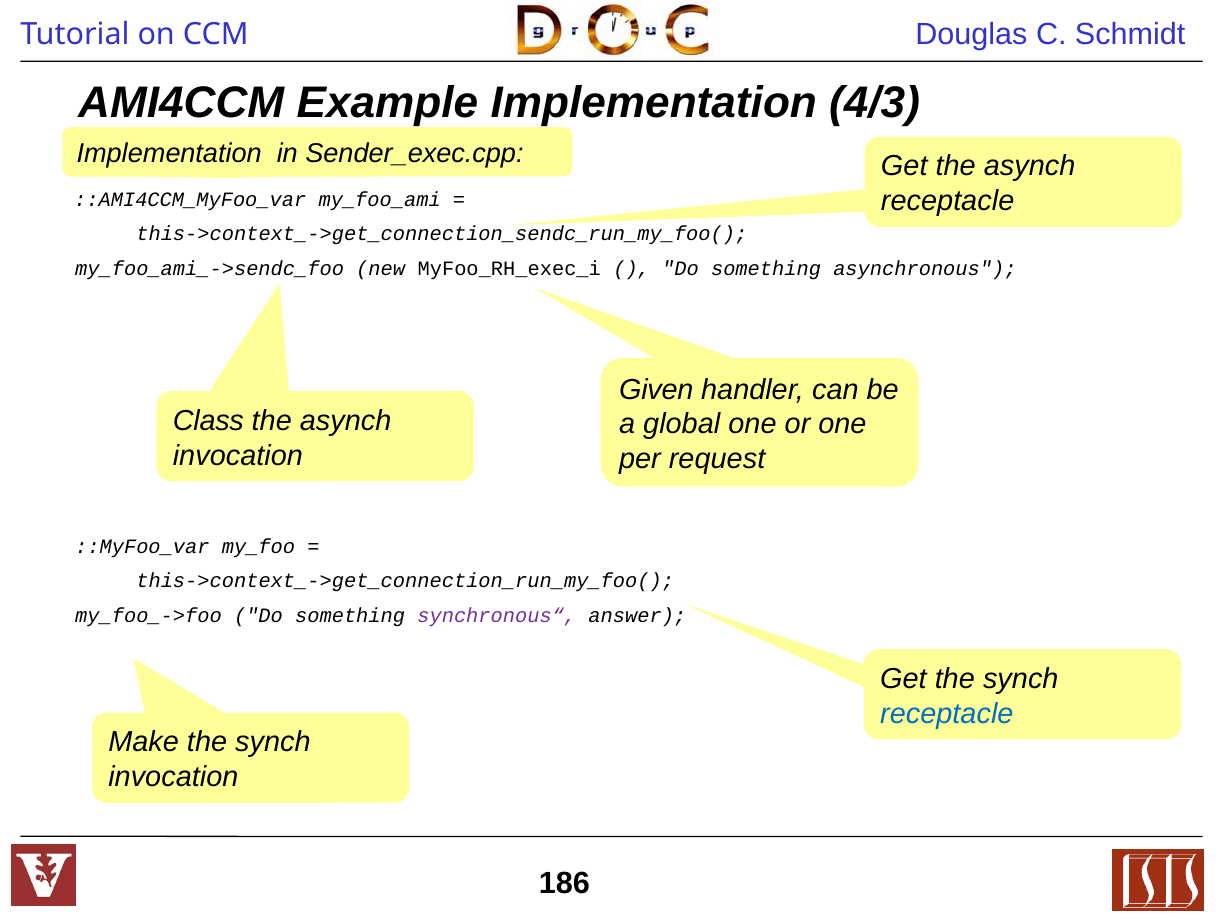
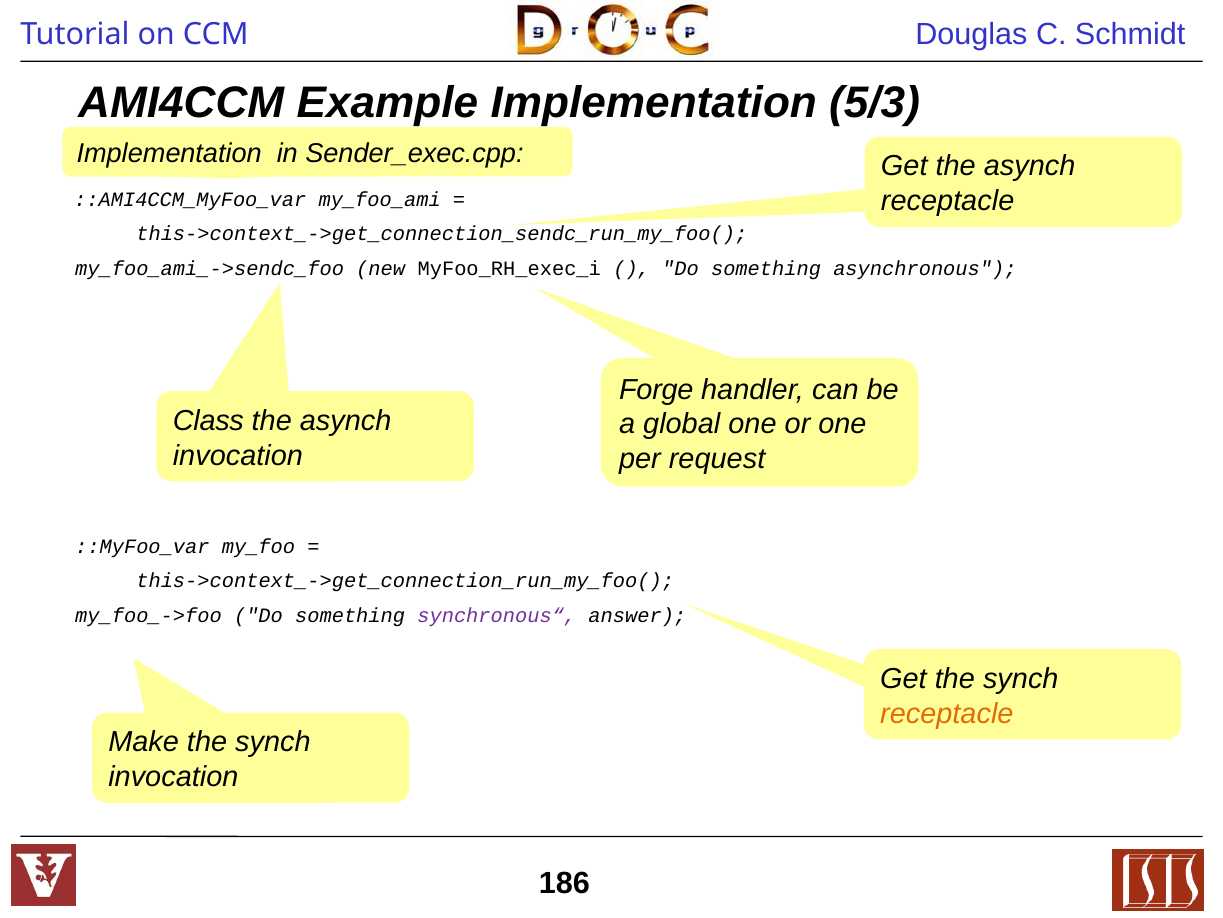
4/3: 4/3 -> 5/3
Given: Given -> Forge
receptacle at (947, 713) colour: blue -> orange
